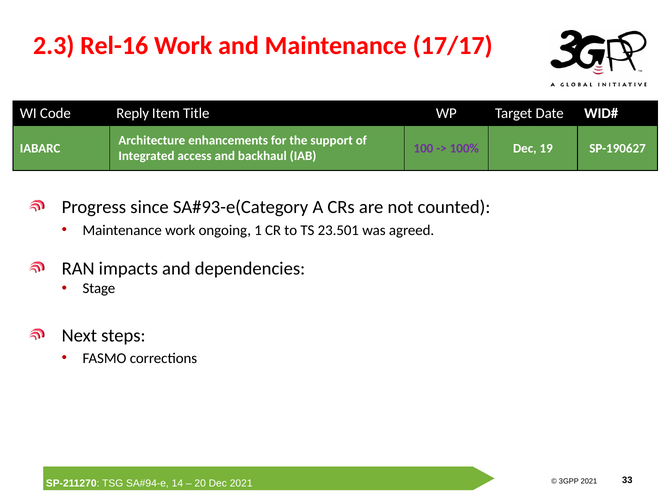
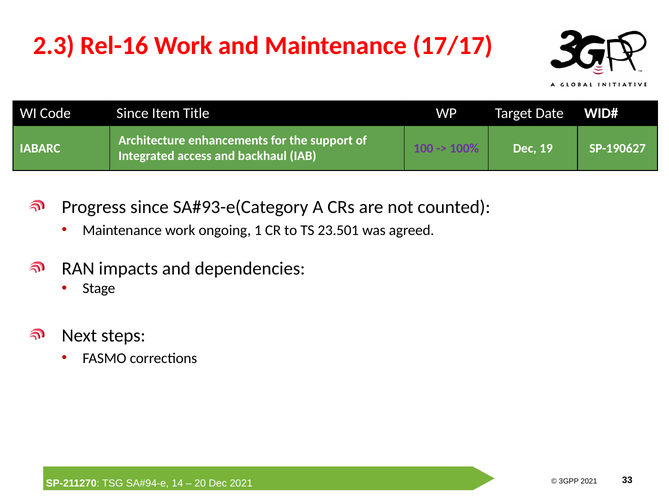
Code Reply: Reply -> Since
